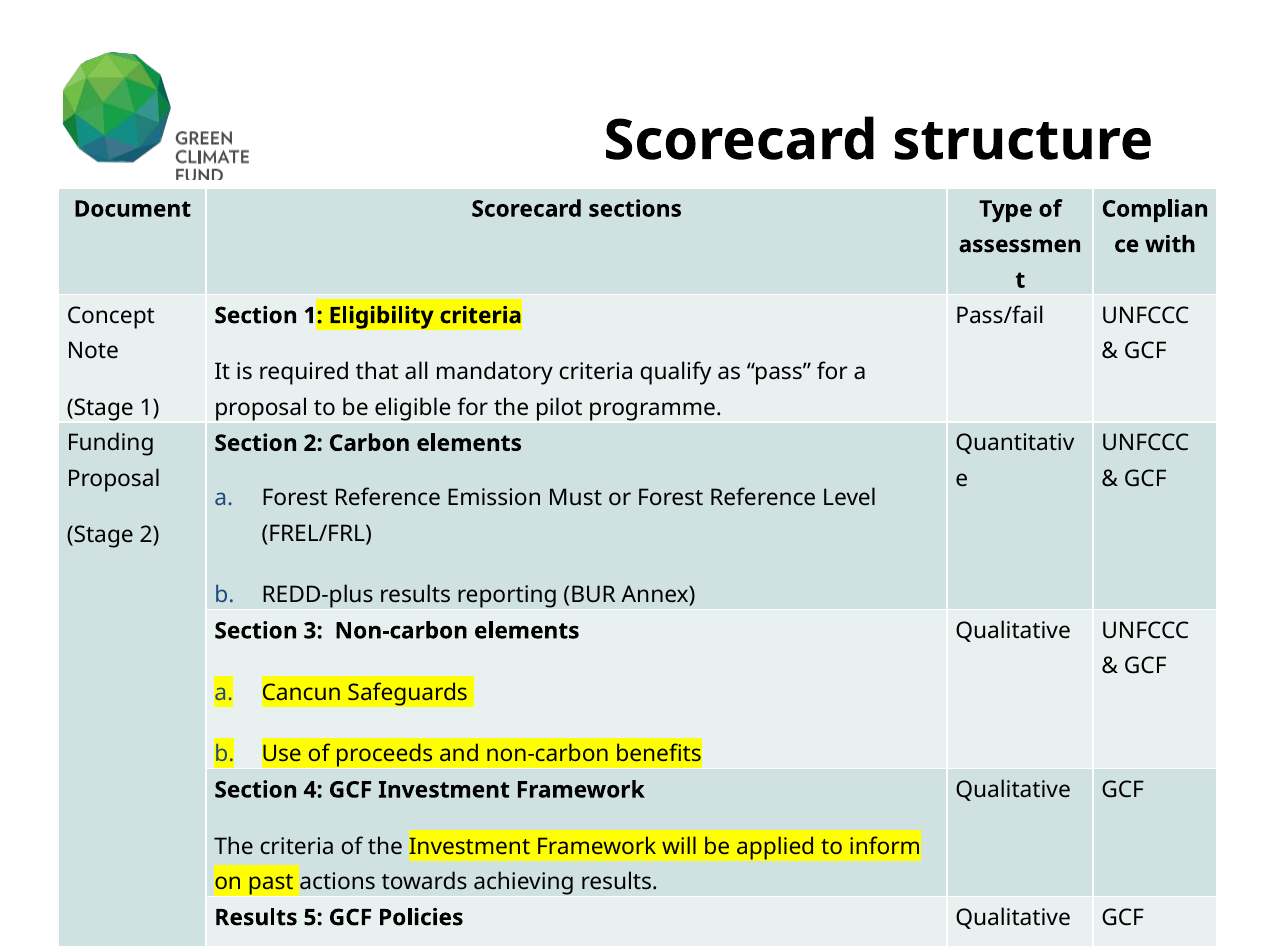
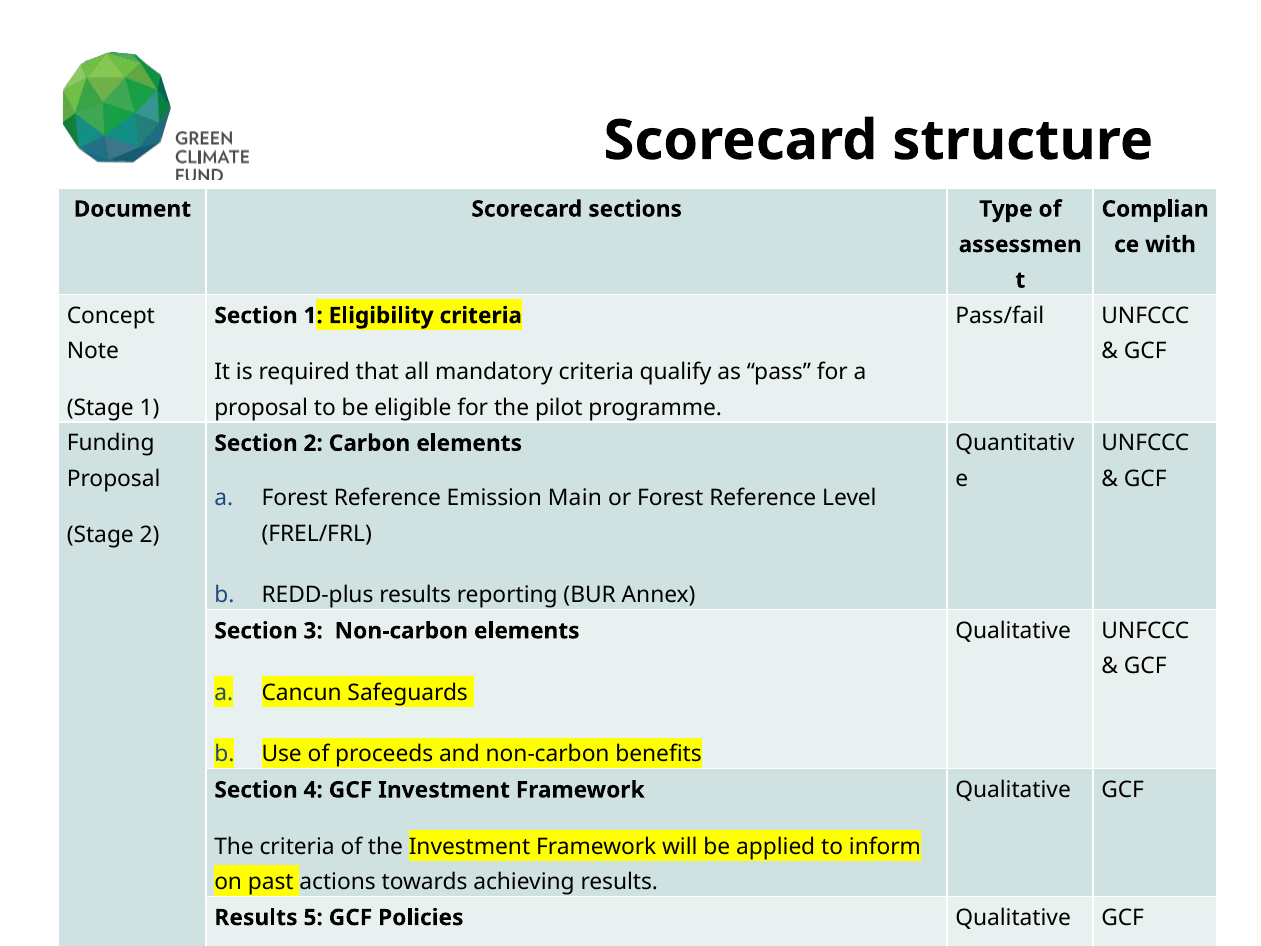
Must: Must -> Main
